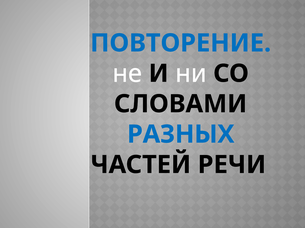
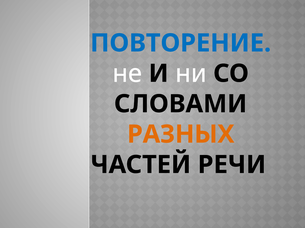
РАЗНЫХ colour: blue -> orange
